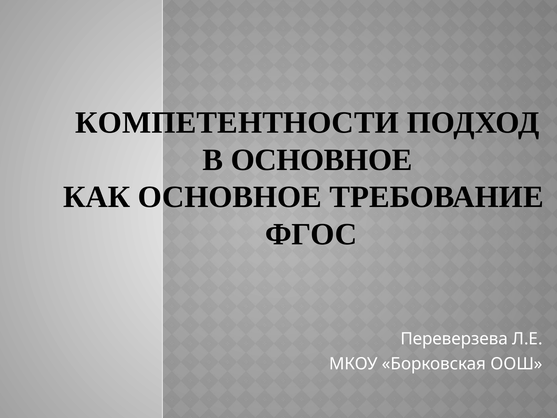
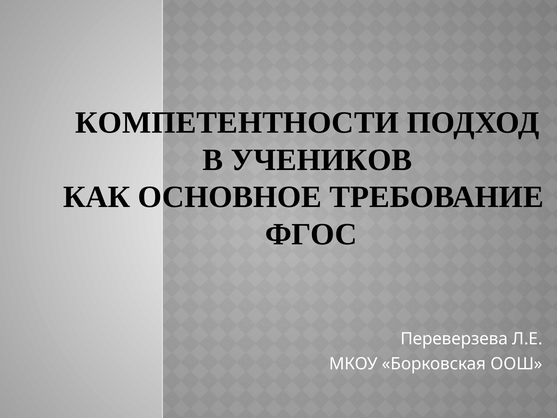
В ОСНОВНОЕ: ОСНОВНОЕ -> УЧЕНИКОВ
